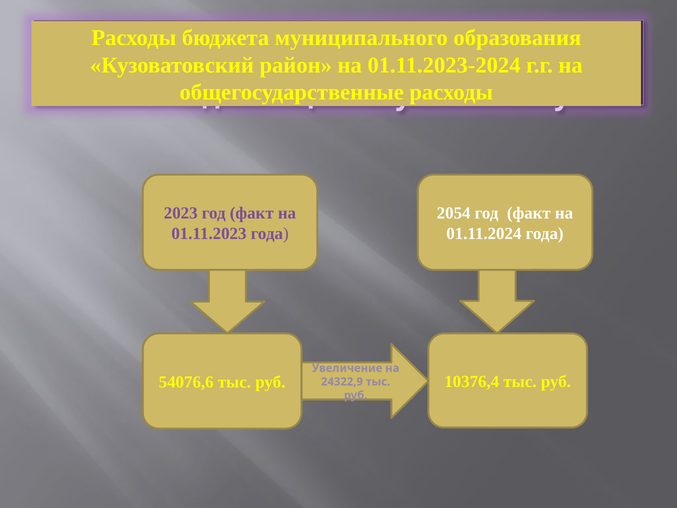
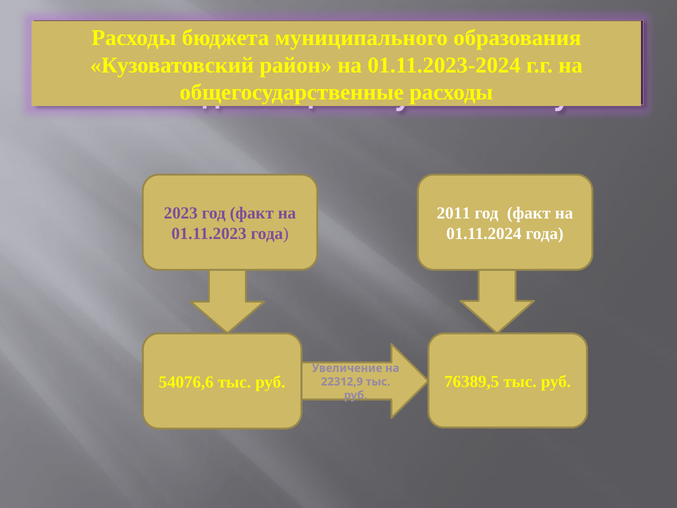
2054: 2054 -> 2011
10376,4: 10376,4 -> 76389,5
24322,9: 24322,9 -> 22312,9
